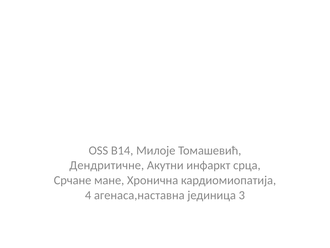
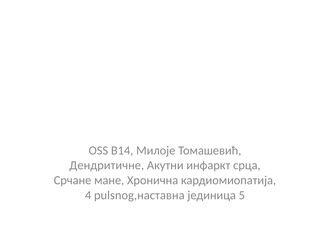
агенаса,наставна: агенаса,наставна -> pulsnog,наставна
3: 3 -> 5
